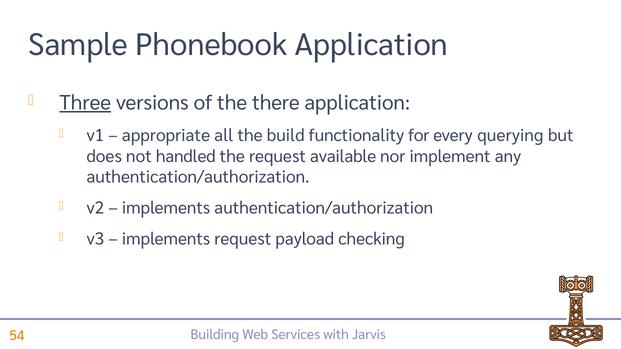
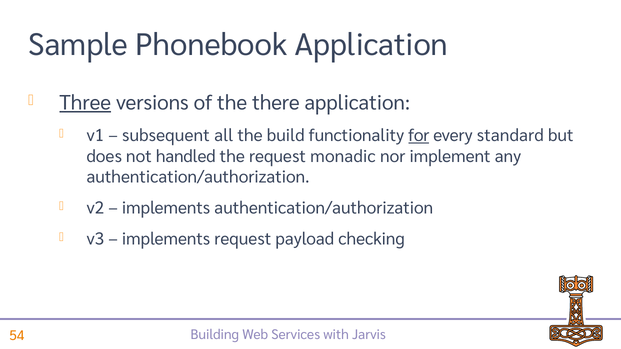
appropriate: appropriate -> subsequent
for underline: none -> present
querying: querying -> standard
available: available -> monadic
